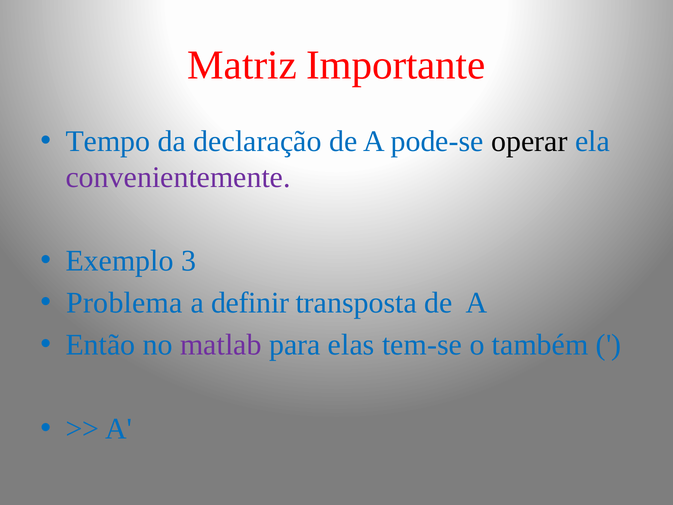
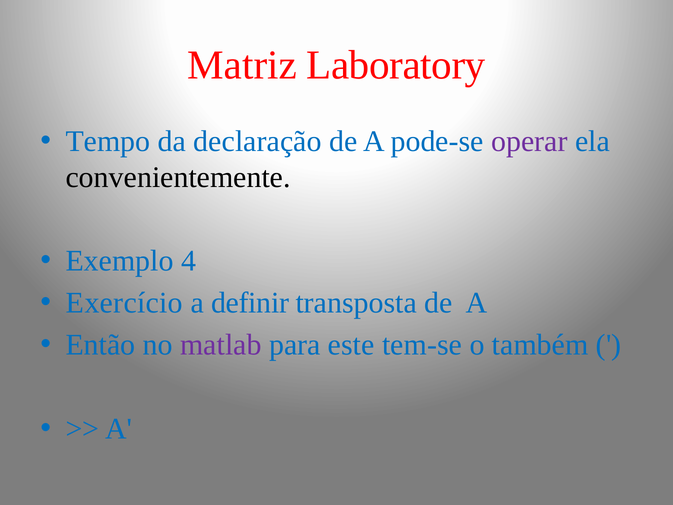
Importante: Importante -> Laboratory
operar colour: black -> purple
convenientemente colour: purple -> black
3: 3 -> 4
Problema: Problema -> Exercício
elas: elas -> este
